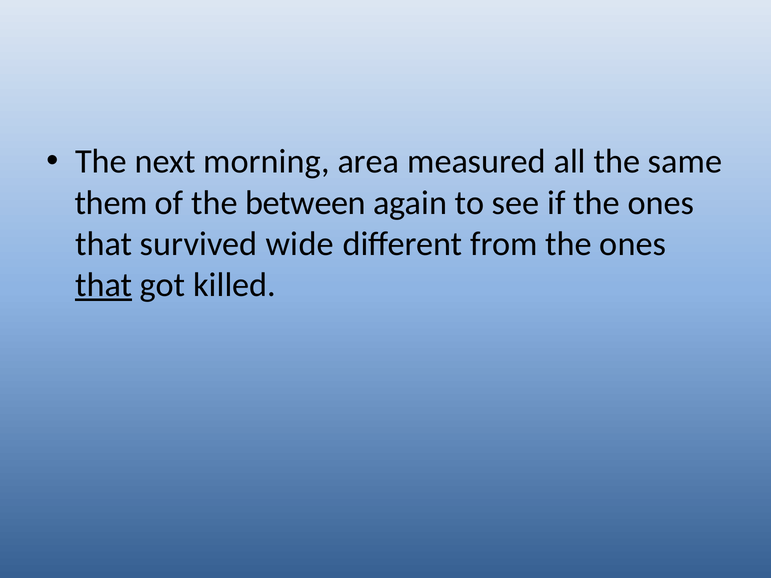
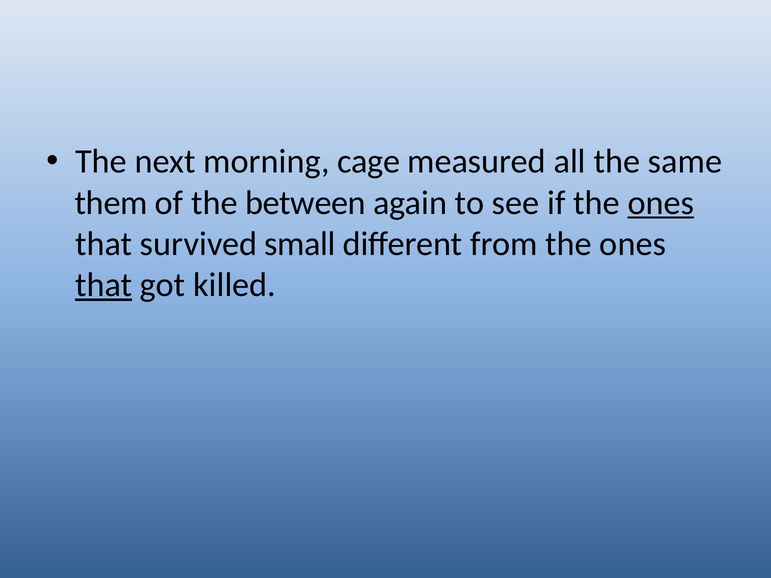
area: area -> cage
ones at (661, 203) underline: none -> present
wide: wide -> small
